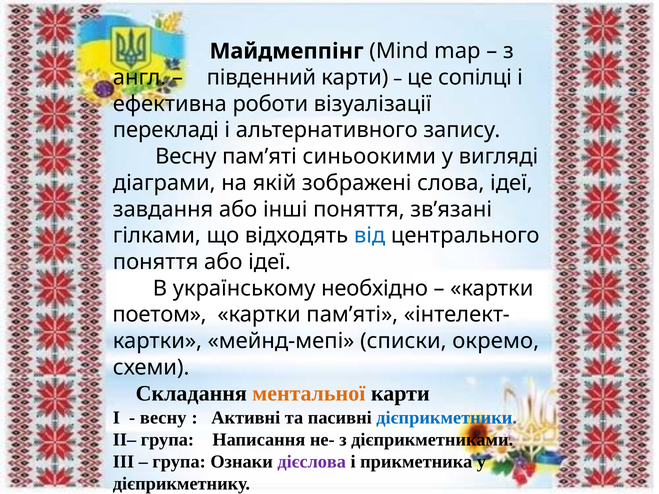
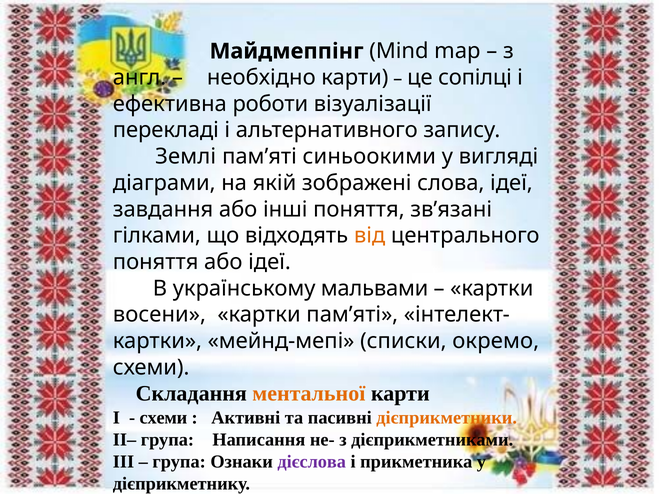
південний: південний -> необхідно
Весну at (186, 157): Весну -> Землі
від colour: blue -> orange
необхідно: необхідно -> мальвами
поетом: поетом -> восени
весну at (163, 418): весну -> схеми
дієприкметники colour: blue -> orange
